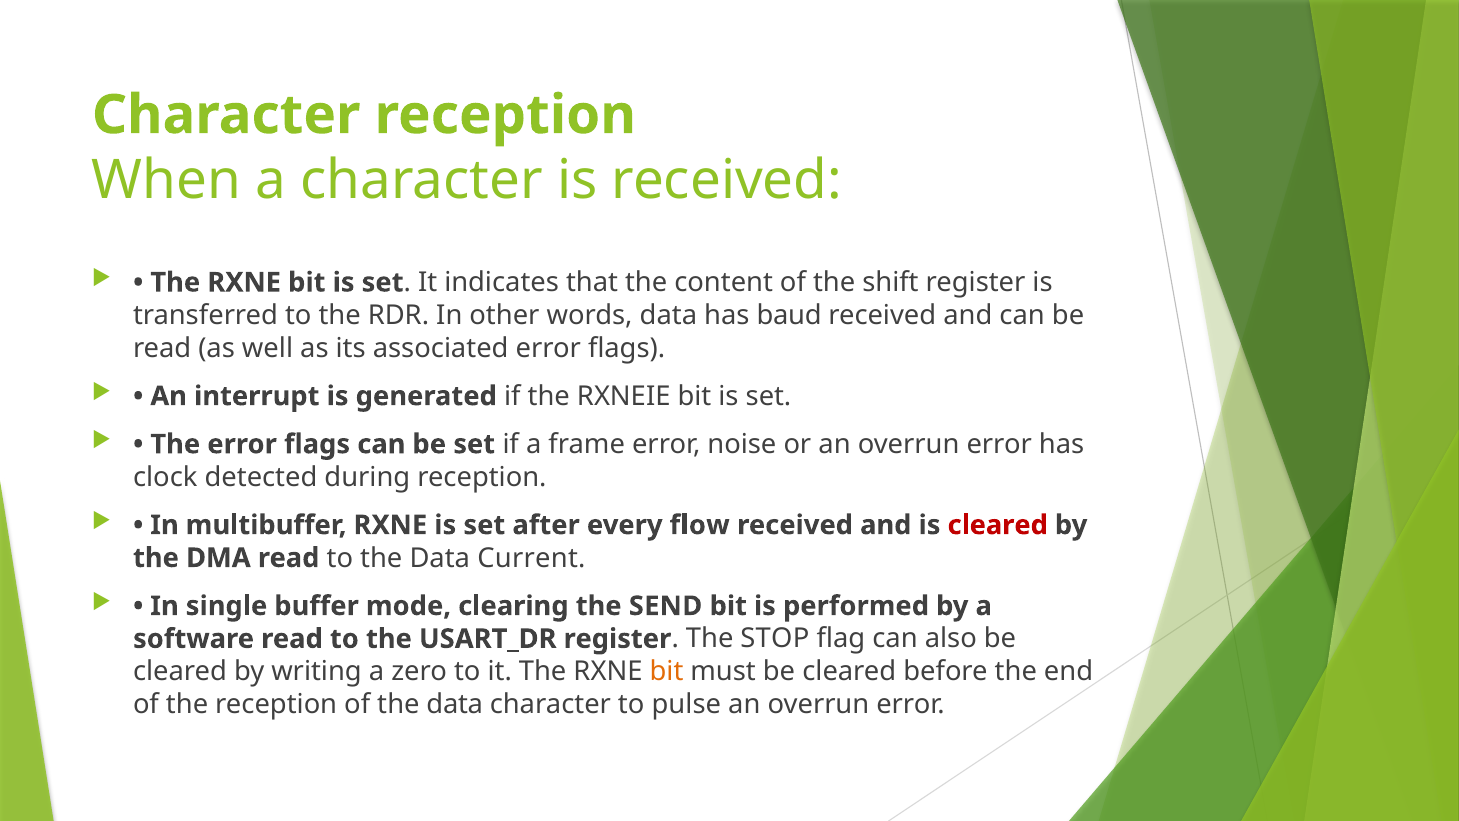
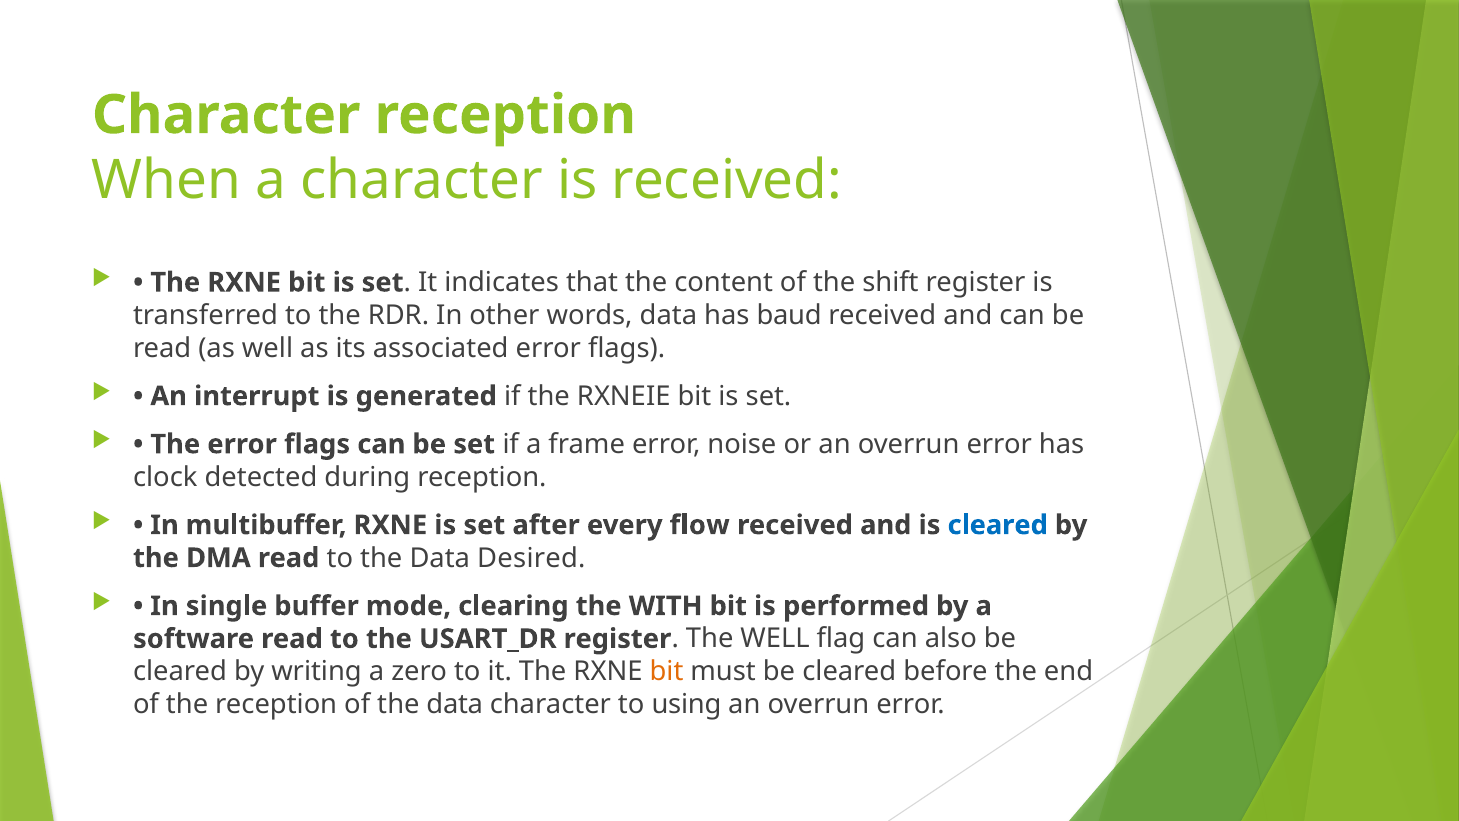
cleared at (998, 525) colour: red -> blue
Current: Current -> Desired
SEND: SEND -> WITH
The STOP: STOP -> WELL
pulse: pulse -> using
